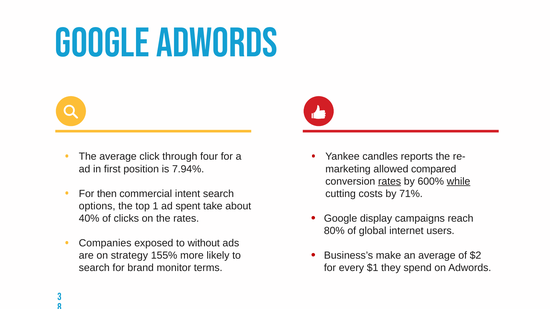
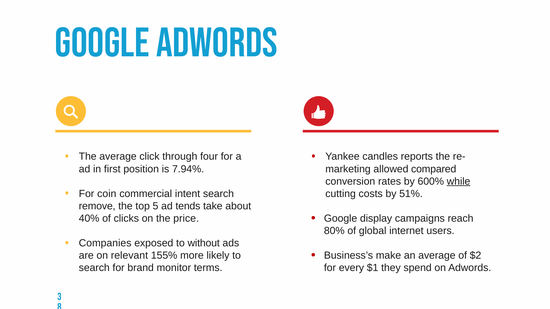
rates at (390, 182) underline: present -> none
71%: 71% -> 51%
then: then -> coin
options: options -> remove
1: 1 -> 5
spent: spent -> tends
the rates: rates -> price
strategy: strategy -> relevant
